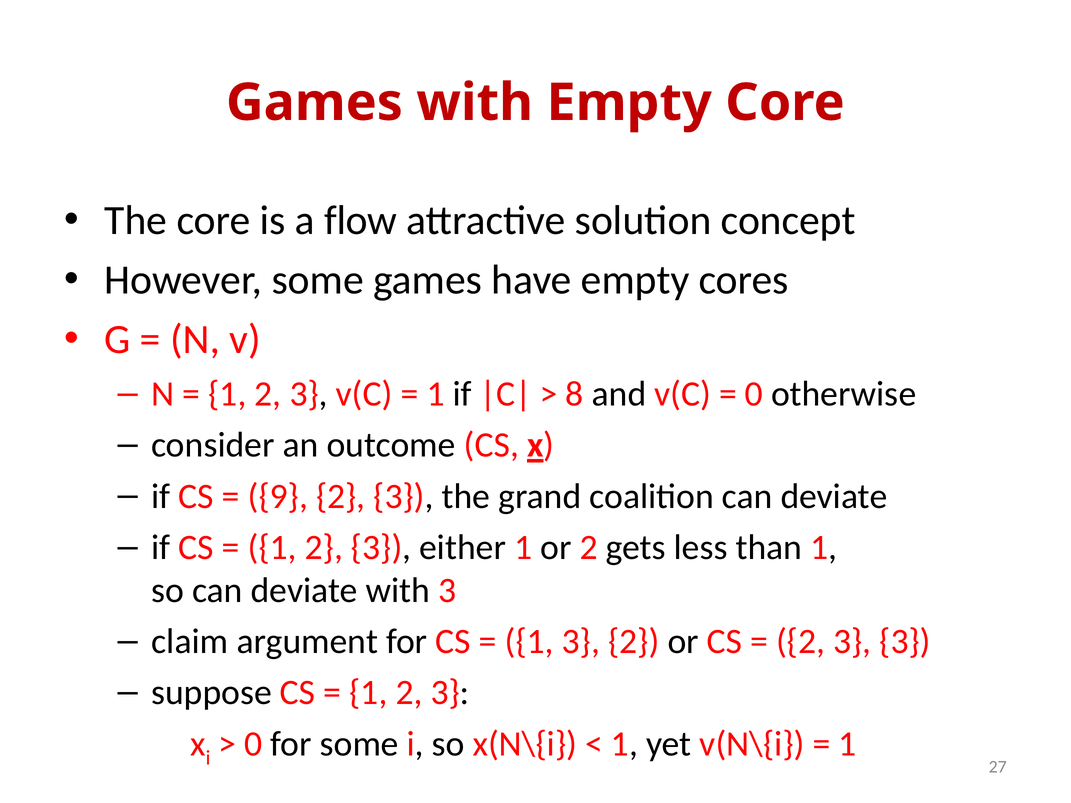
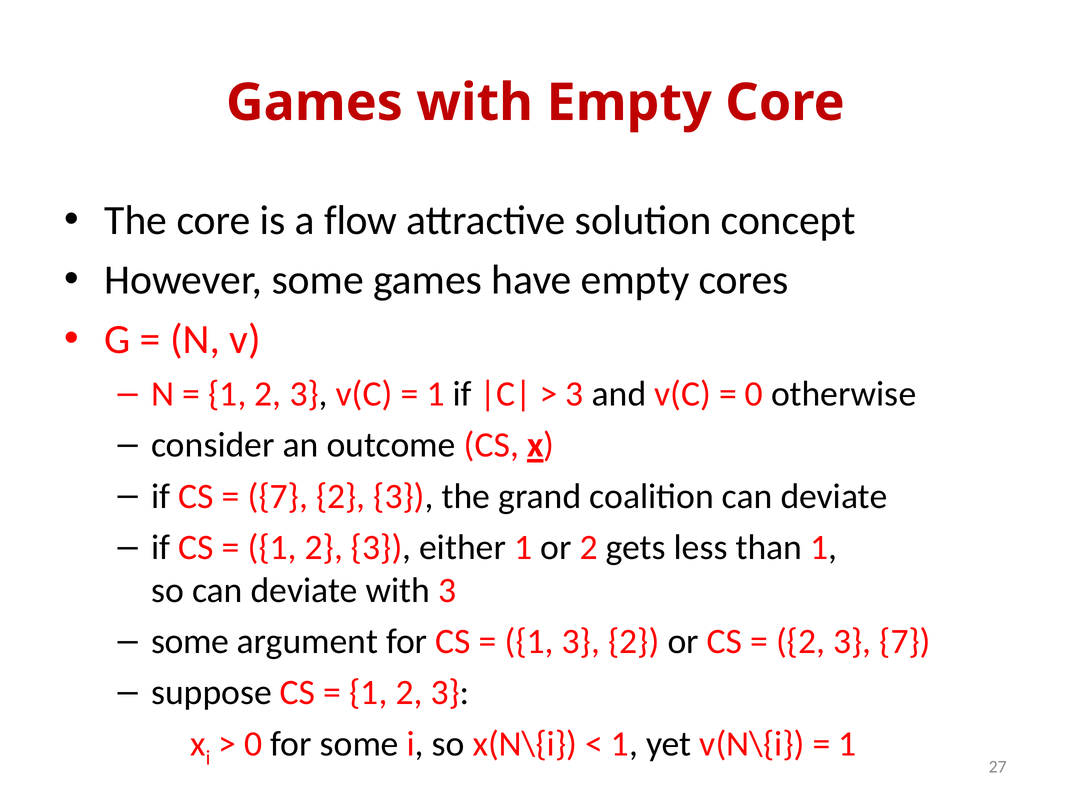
8 at (574, 394): 8 -> 3
9 at (278, 497): 9 -> 7
claim at (190, 642): claim -> some
3 3: 3 -> 7
